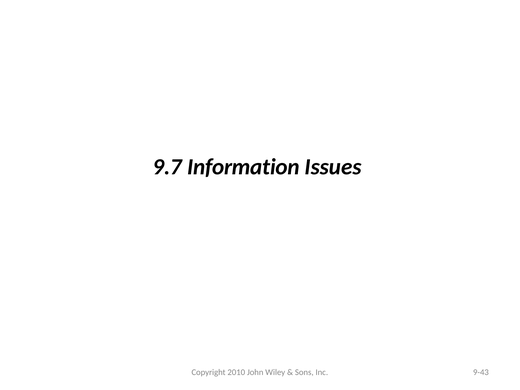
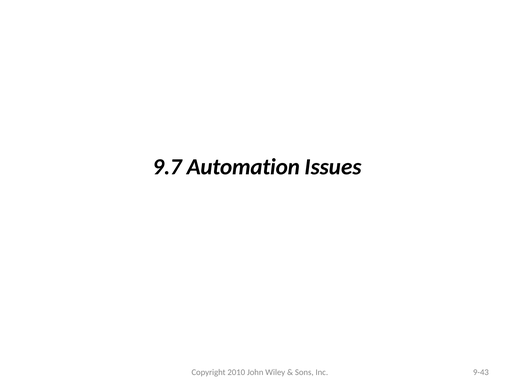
Information: Information -> Automation
